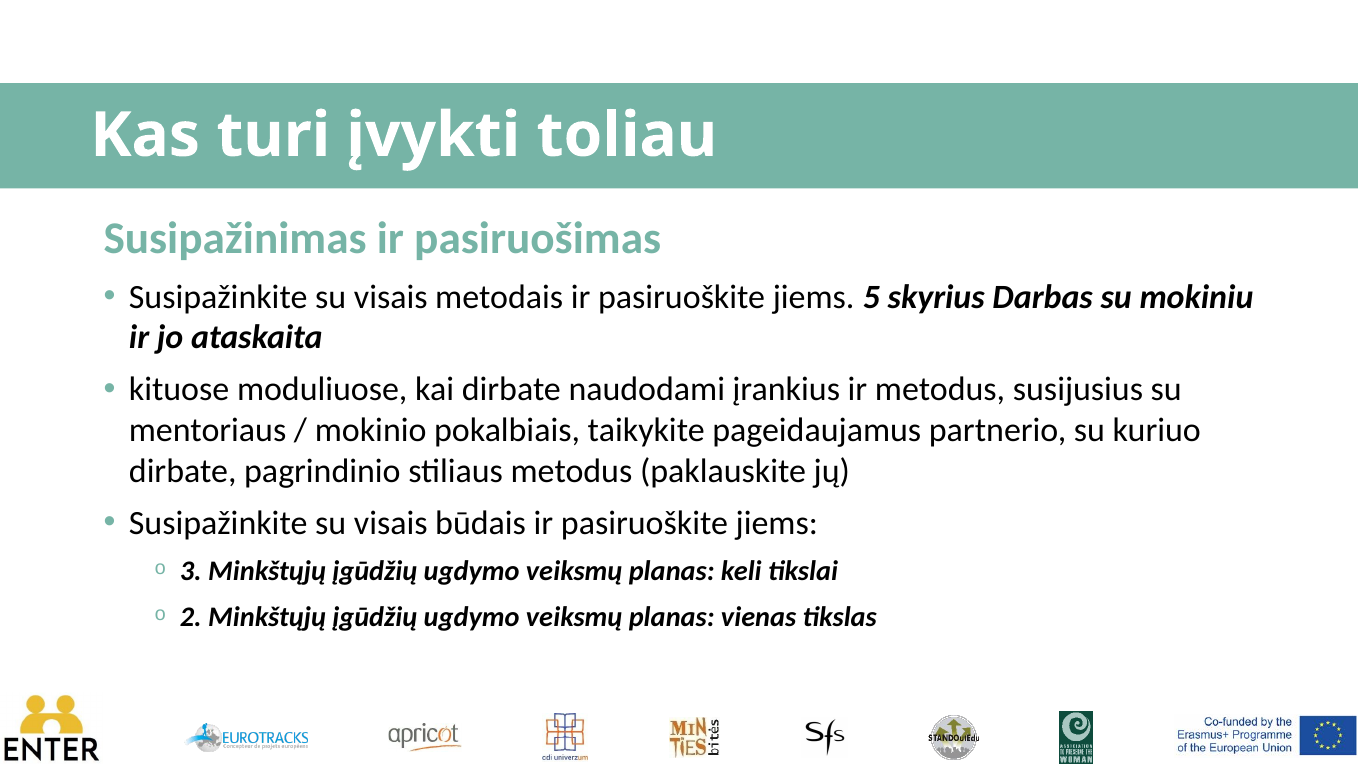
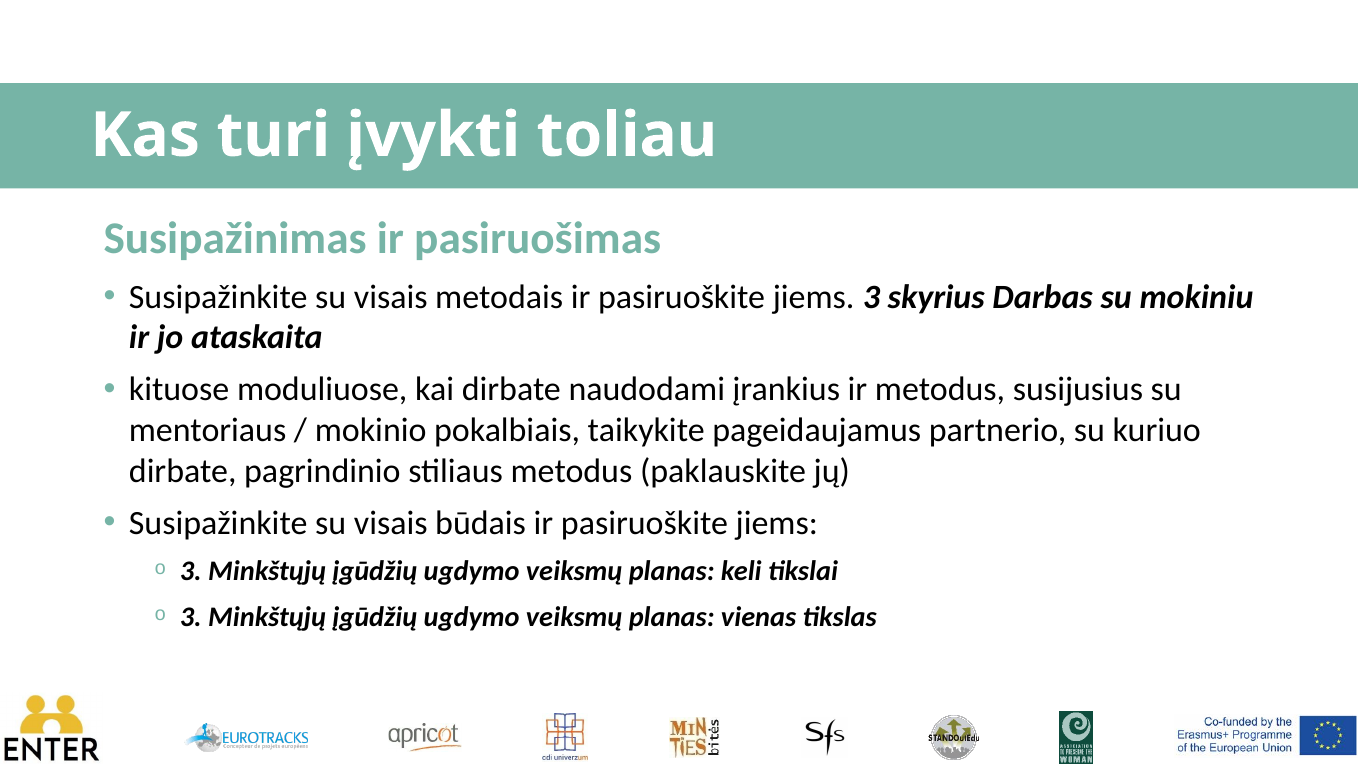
jiems 5: 5 -> 3
2 at (191, 617): 2 -> 3
